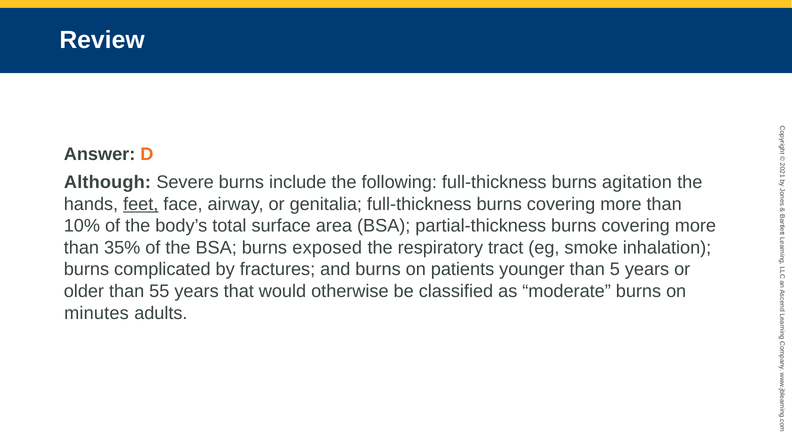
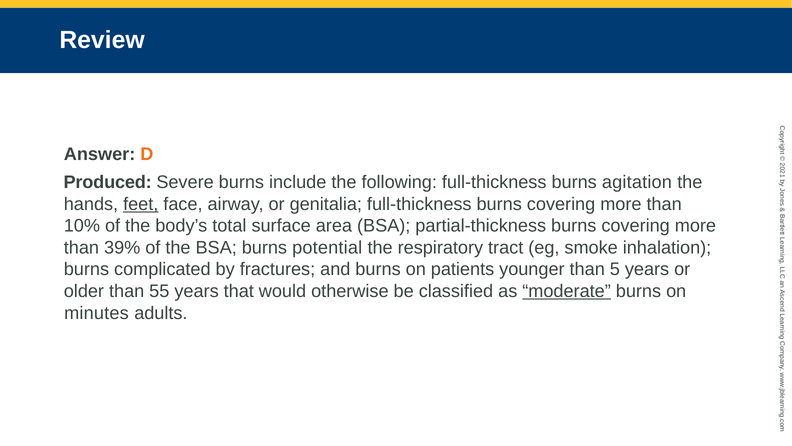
Although: Although -> Produced
35%: 35% -> 39%
exposed: exposed -> potential
moderate underline: none -> present
